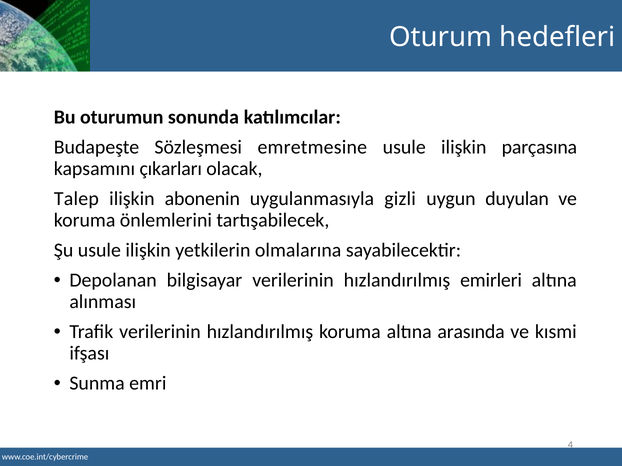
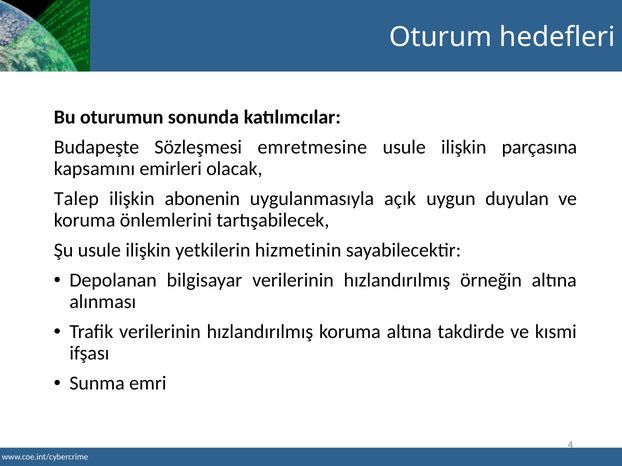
çıkarları: çıkarları -> emirleri
gizli: gizli -> açık
olmalarına: olmalarına -> hizmetinin
emirleri: emirleri -> örneğin
arasında: arasında -> takdirde
